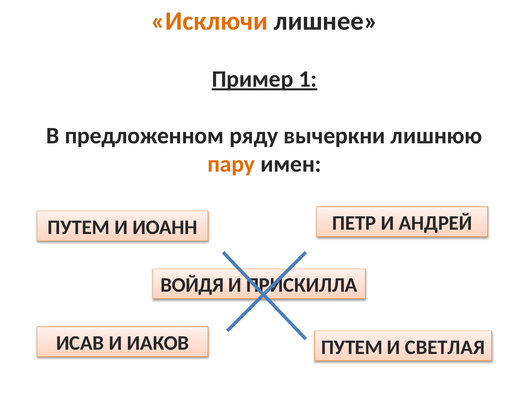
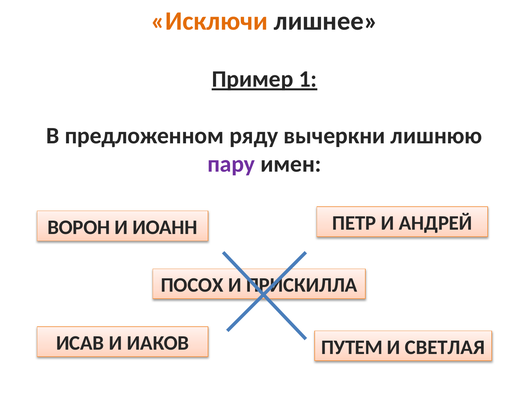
пару colour: orange -> purple
ПУТЕМ at (79, 227): ПУТЕМ -> ВОРОН
ВОЙДЯ: ВОЙДЯ -> ПОСОХ
